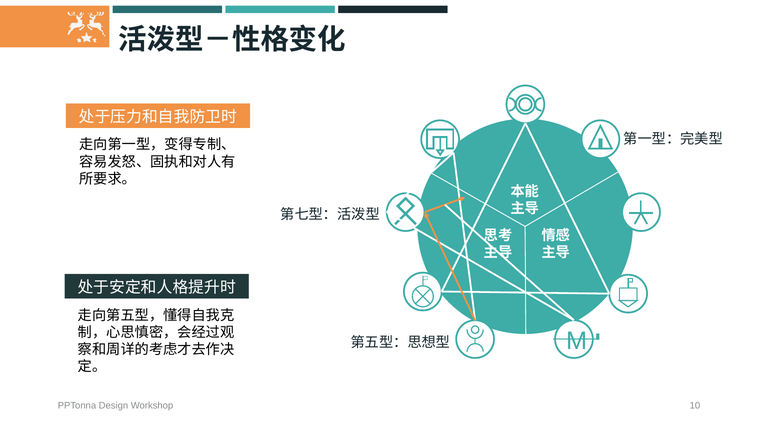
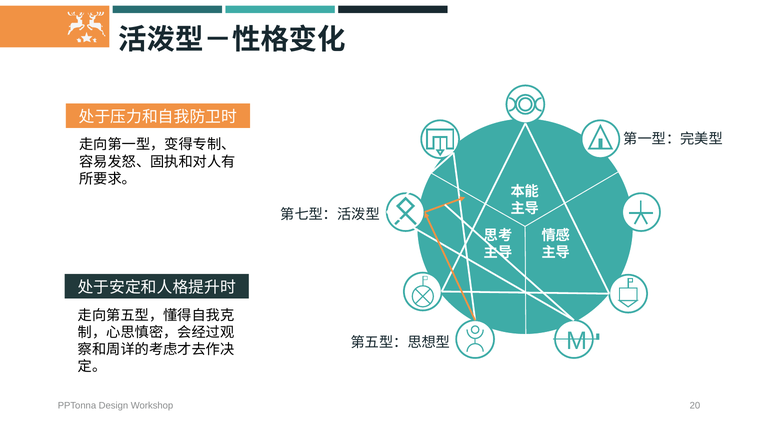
10: 10 -> 20
